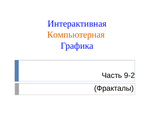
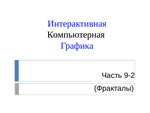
Компьютерная colour: orange -> black
